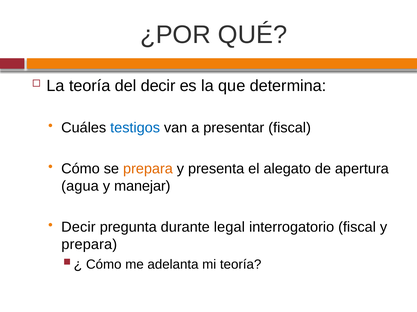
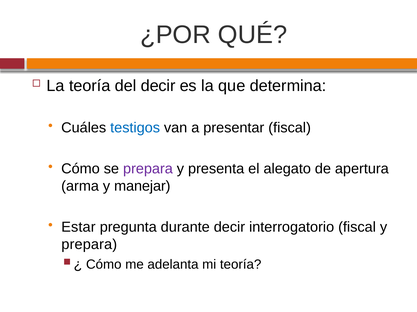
prepara at (148, 169) colour: orange -> purple
agua: agua -> arma
Decir at (78, 228): Decir -> Estar
durante legal: legal -> decir
